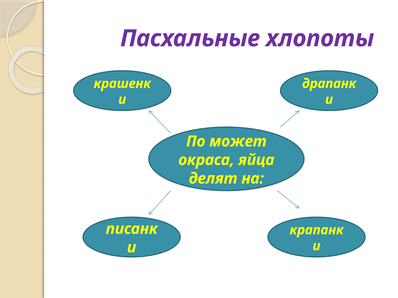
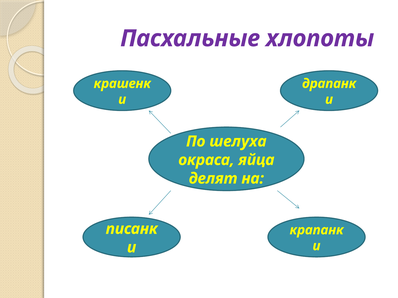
может: может -> шелуха
